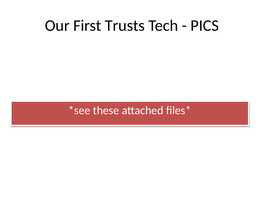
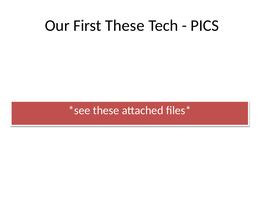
First Trusts: Trusts -> These
